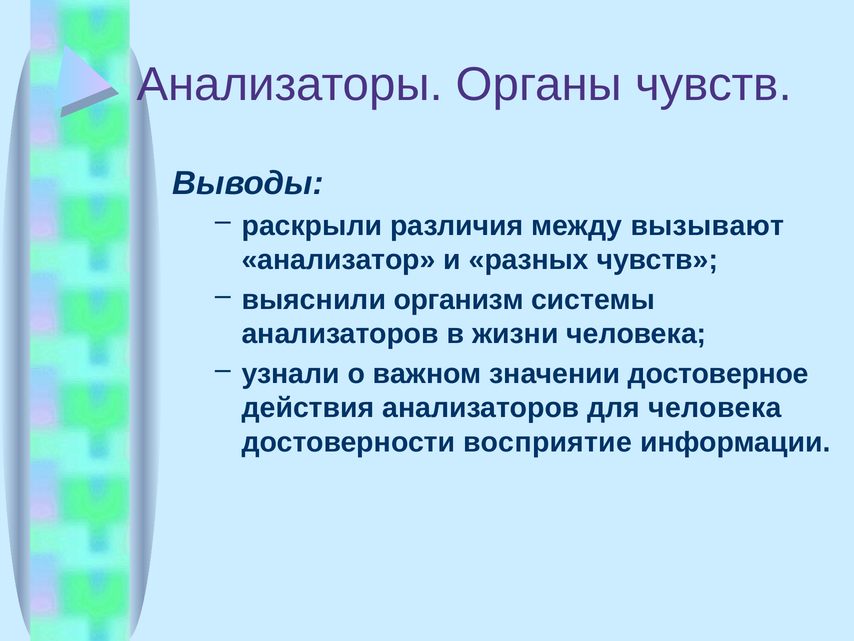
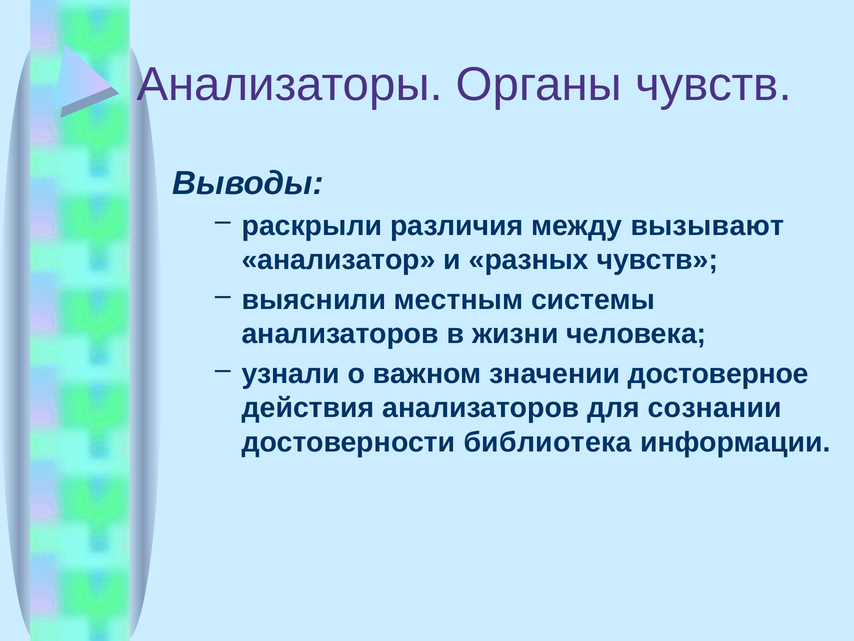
организм: организм -> местным
для человека: человека -> сознании
восприятие: восприятие -> библиотека
